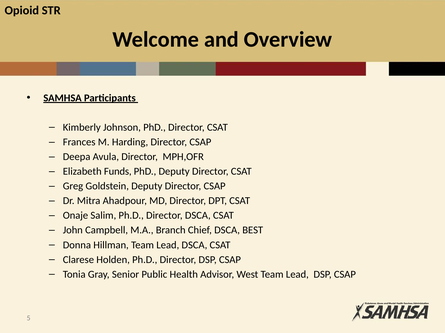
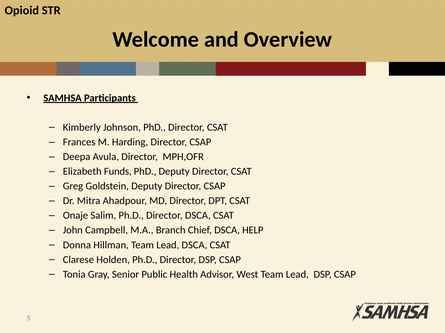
BEST: BEST -> HELP
